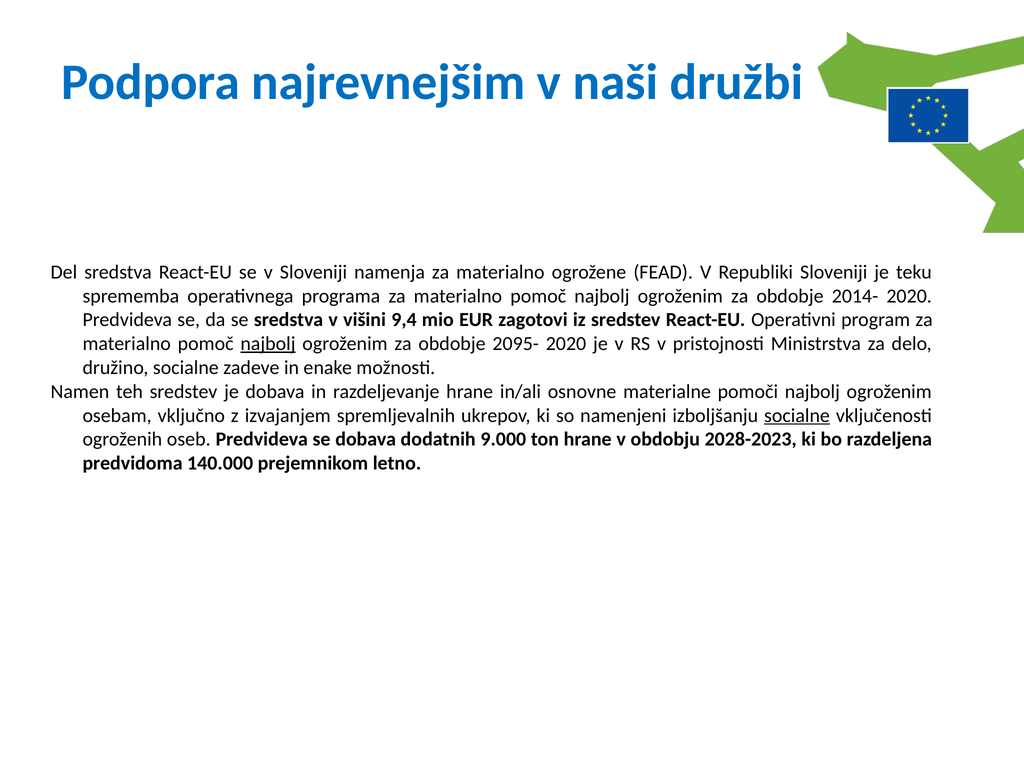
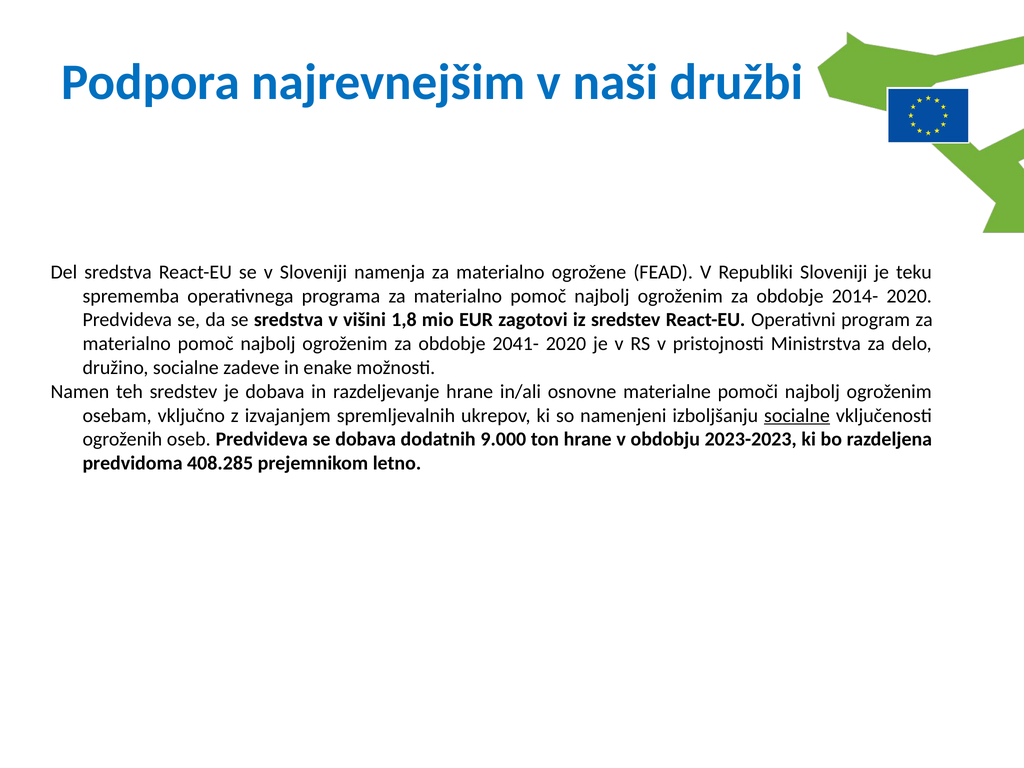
9,4: 9,4 -> 1,8
najbolj at (268, 344) underline: present -> none
2095-: 2095- -> 2041-
2028-2023: 2028-2023 -> 2023-2023
140.000: 140.000 -> 408.285
